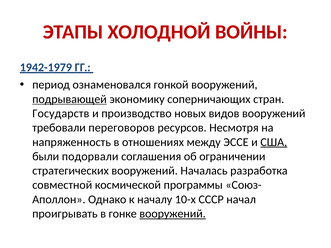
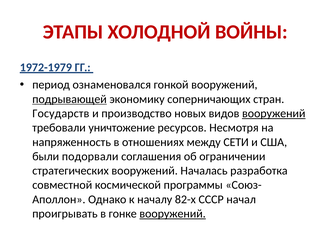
1942-1979: 1942-1979 -> 1972-1979
вооружений at (274, 114) underline: none -> present
переговоров: переговоров -> уничтожение
ЭССЕ: ЭССЕ -> СЕТИ
США underline: present -> none
10-х: 10-х -> 82-х
